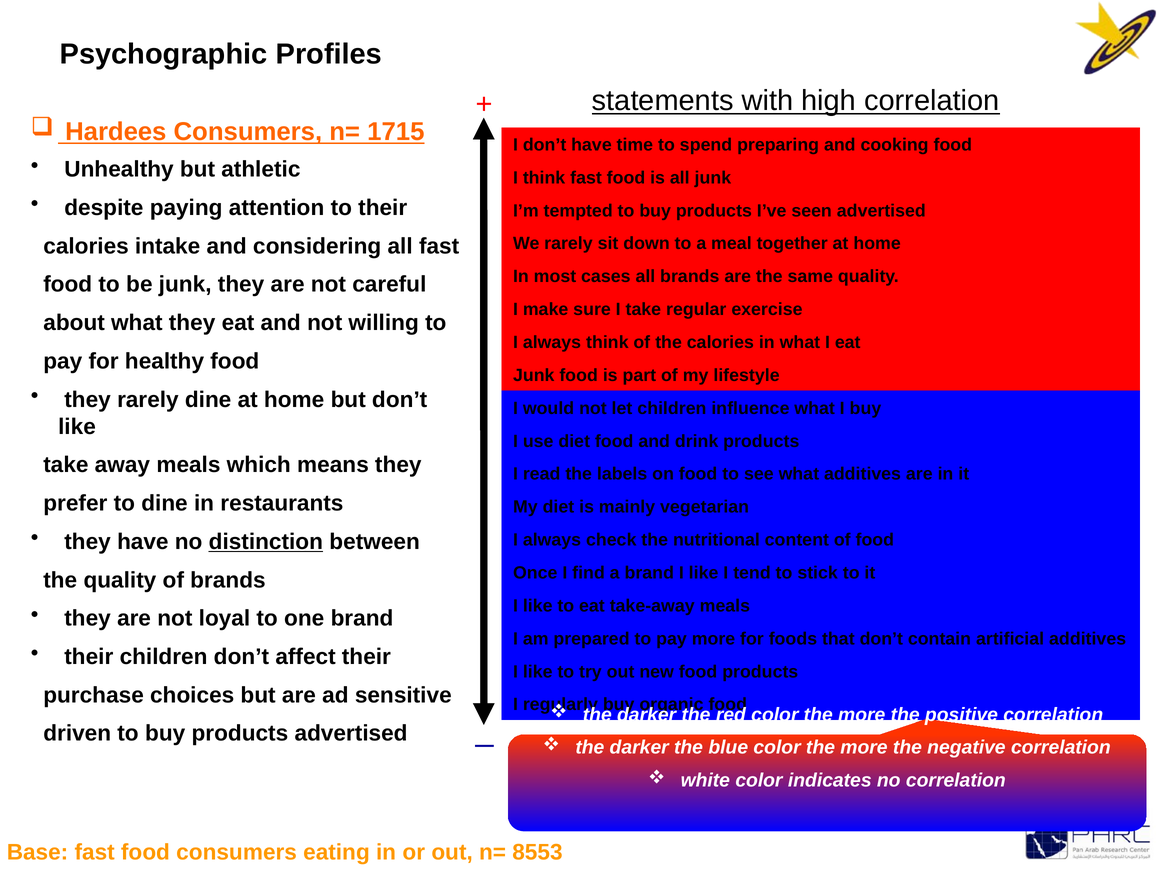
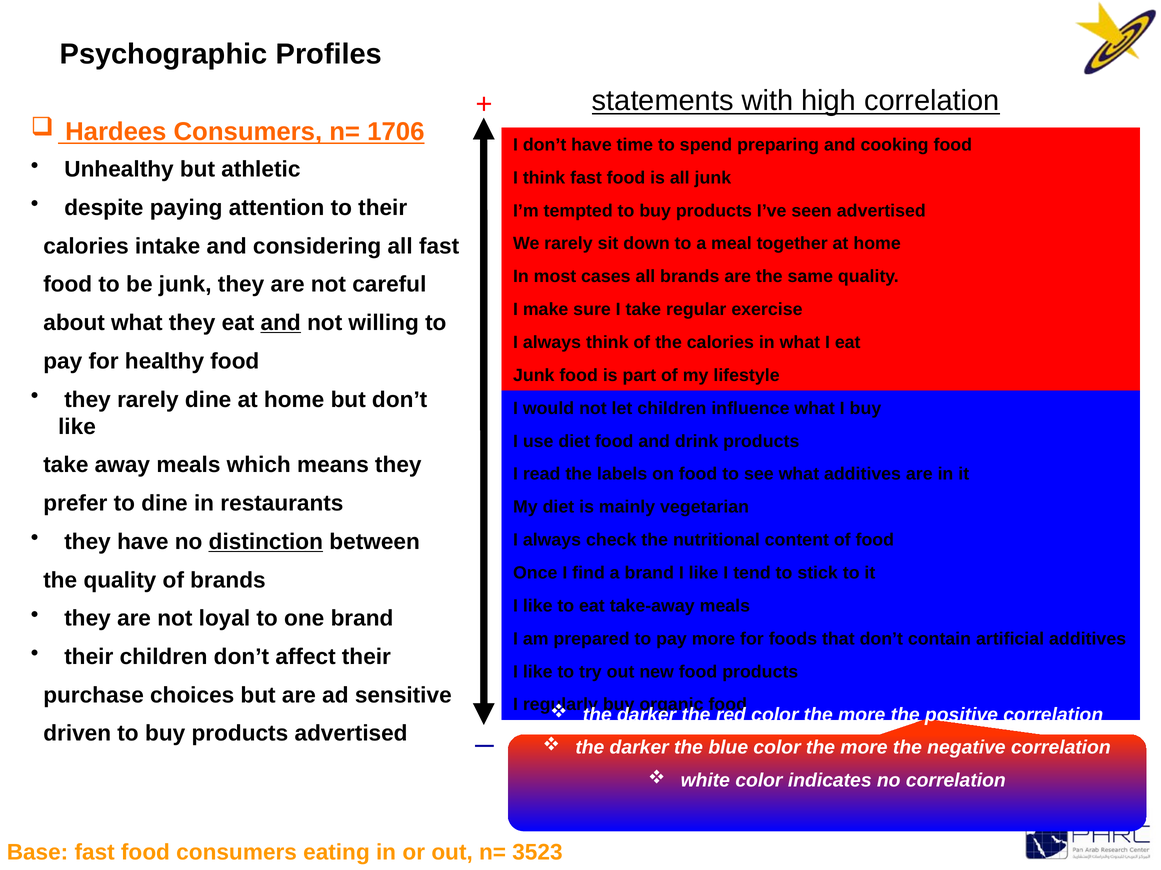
1715: 1715 -> 1706
and at (281, 323) underline: none -> present
8553: 8553 -> 3523
